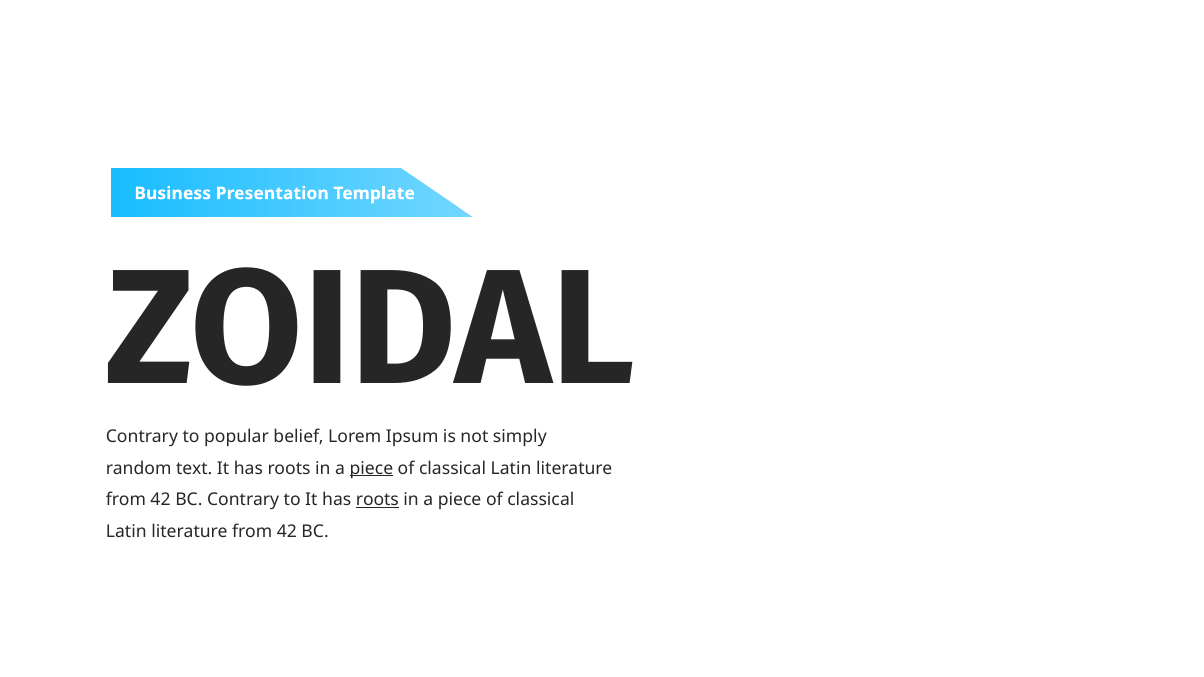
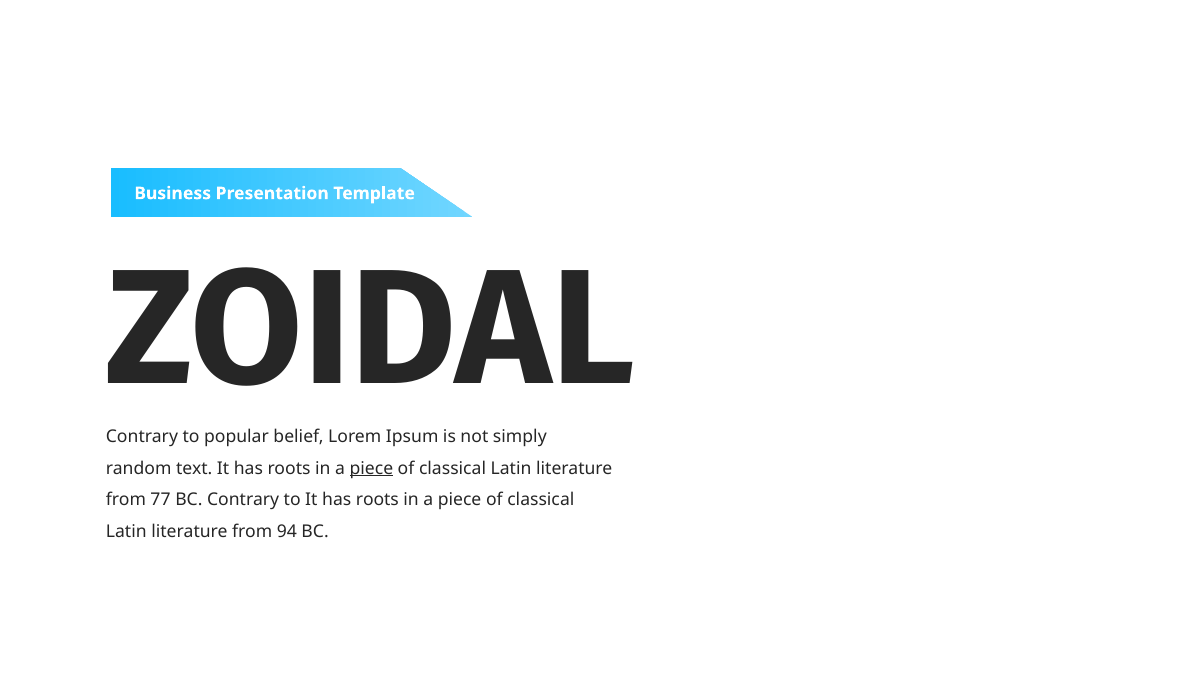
42 at (161, 500): 42 -> 77
roots at (377, 500) underline: present -> none
42 at (287, 532): 42 -> 94
